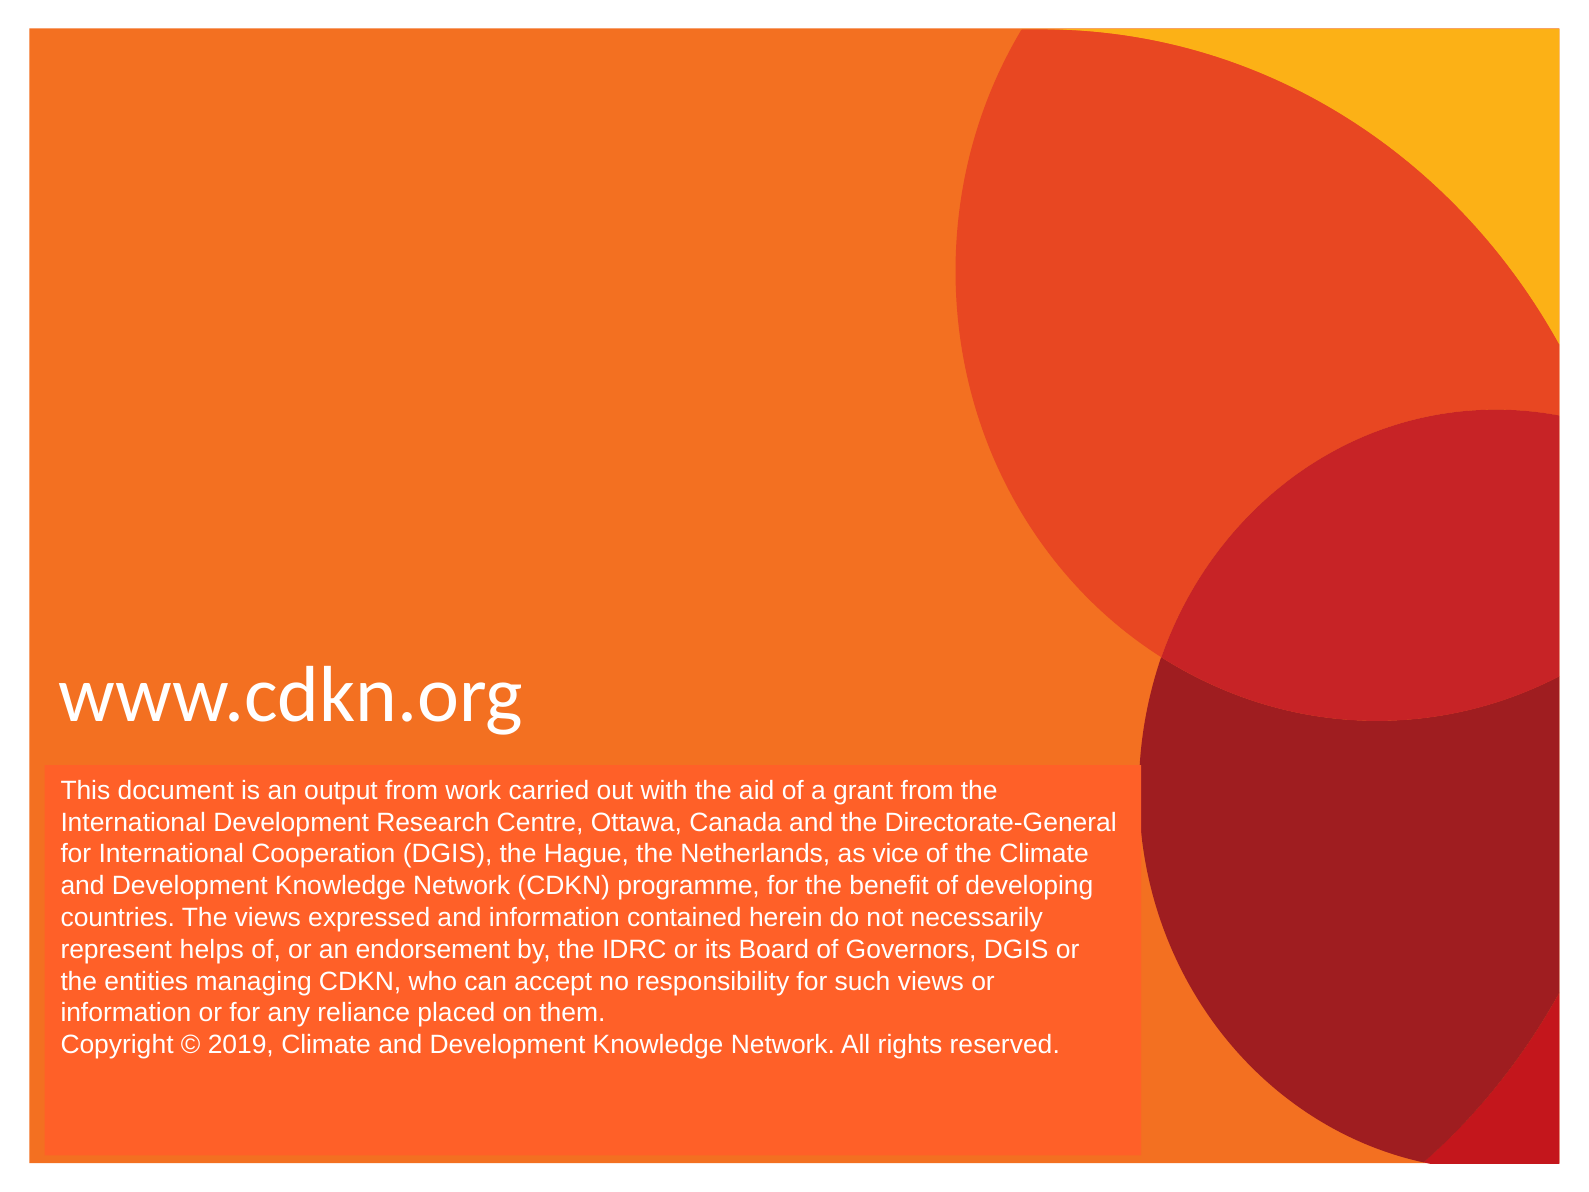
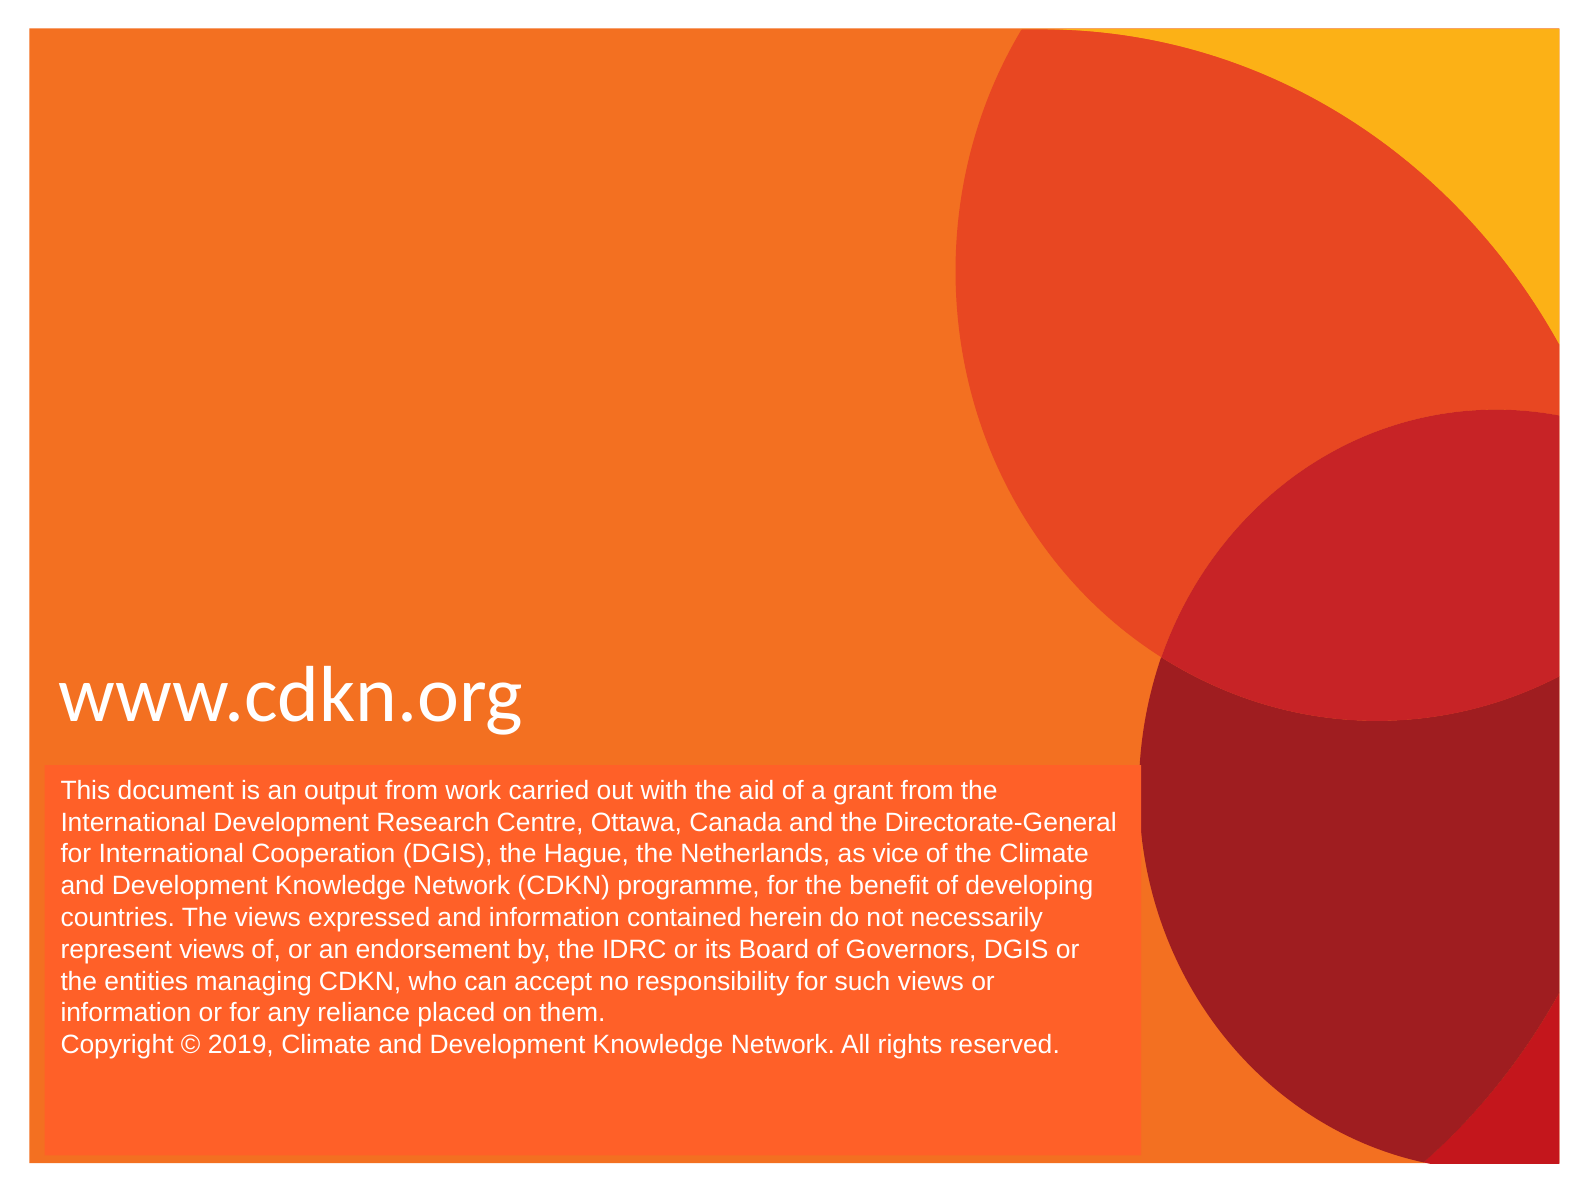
helps at (212, 949): helps -> views
